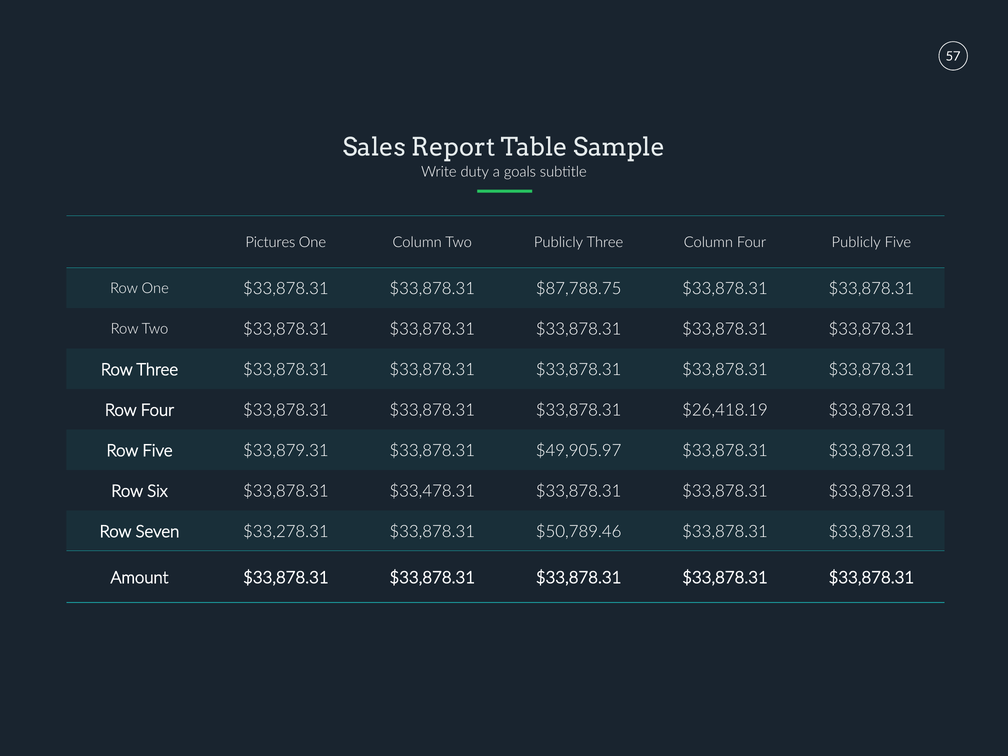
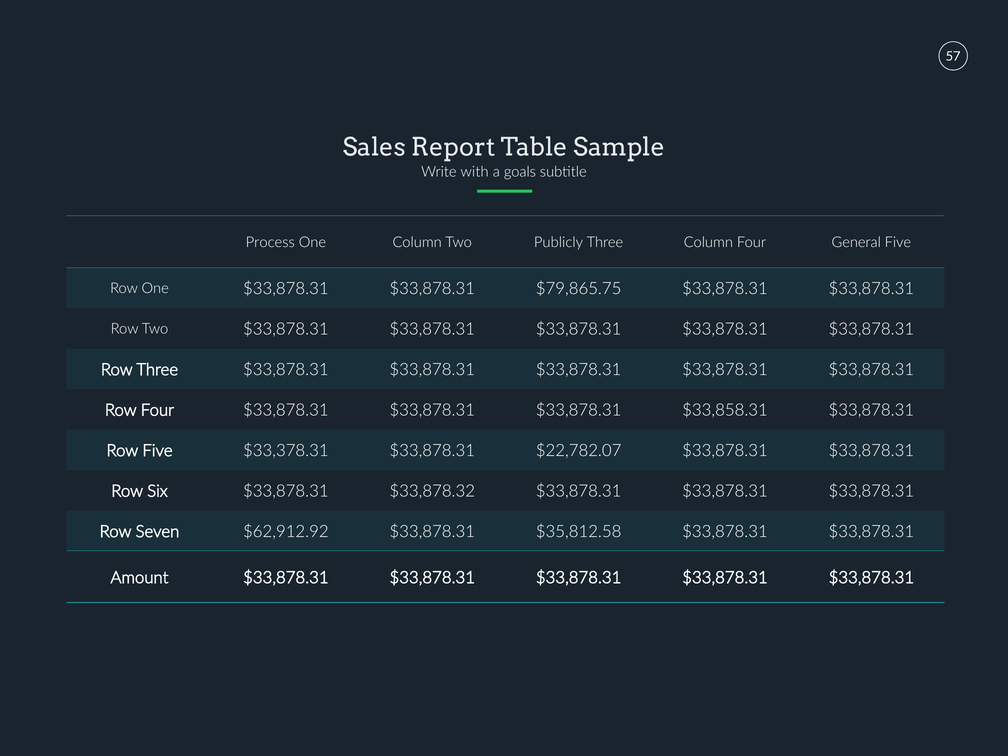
duty: duty -> with
Pictures: Pictures -> Process
Four Publicly: Publicly -> General
$87,788.75: $87,788.75 -> $79,865.75
$26,418.19: $26,418.19 -> $33,858.31
$33,879.31: $33,879.31 -> $33,378.31
$49,905.97: $49,905.97 -> $22,782.07
$33,478.31: $33,478.31 -> $33,878.32
$33,278.31: $33,278.31 -> $62,912.92
$50,789.46: $50,789.46 -> $35,812.58
